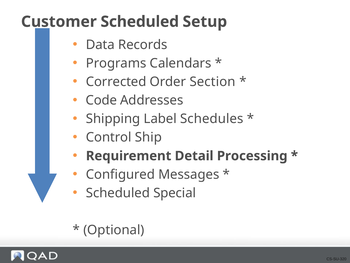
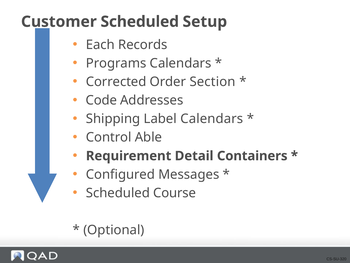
Data: Data -> Each
Label Schedules: Schedules -> Calendars
Ship: Ship -> Able
Processing: Processing -> Containers
Special: Special -> Course
